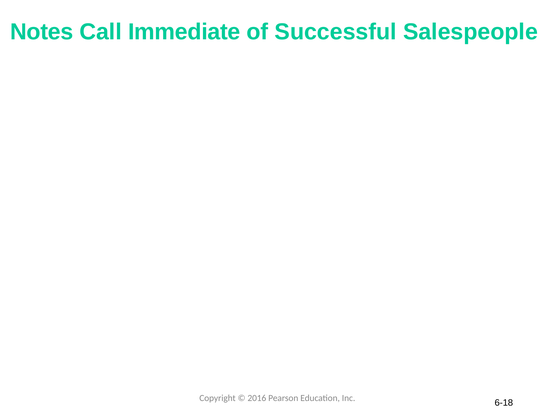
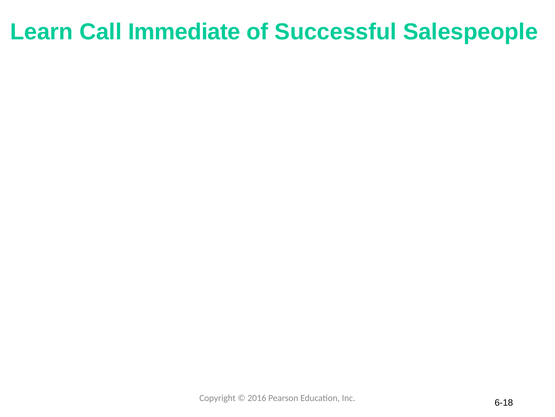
Notes: Notes -> Learn
